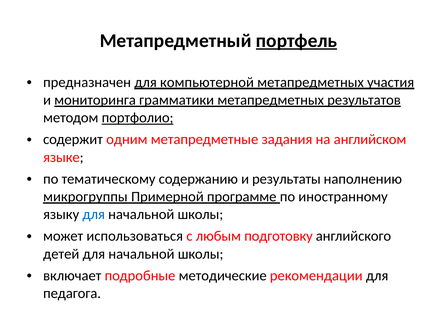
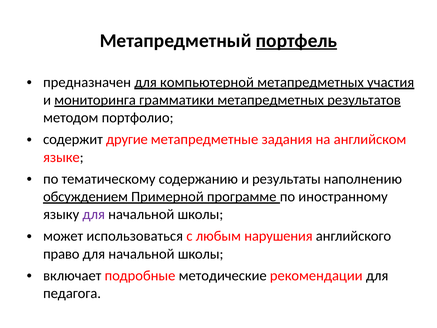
портфолио underline: present -> none
одним: одним -> другие
микрогруппы: микрогруппы -> обсуждением
для at (94, 214) colour: blue -> purple
подготовку: подготовку -> нарушения
детей: детей -> право
